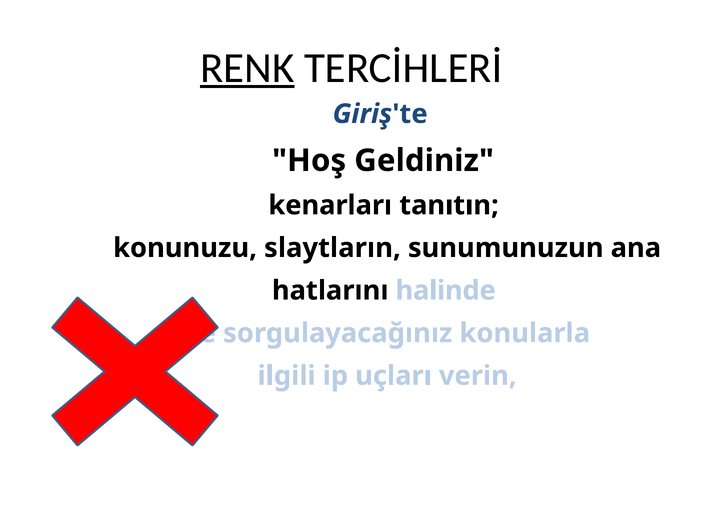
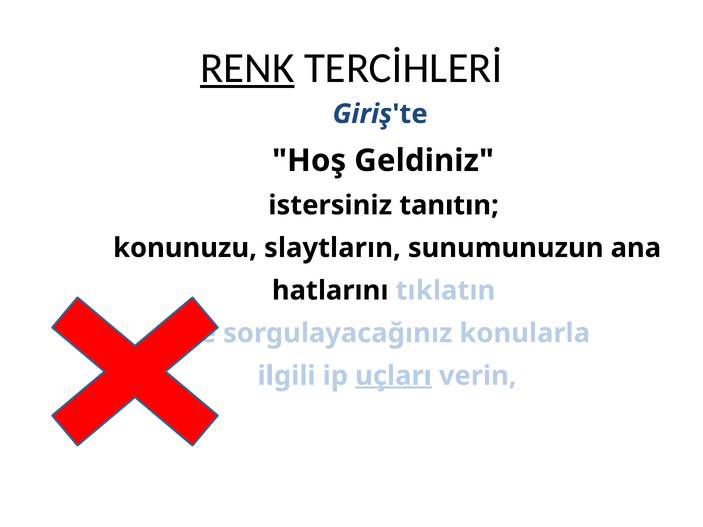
kenarları: kenarları -> istersiniz
halinde: halinde -> tıklatın
uçları underline: none -> present
